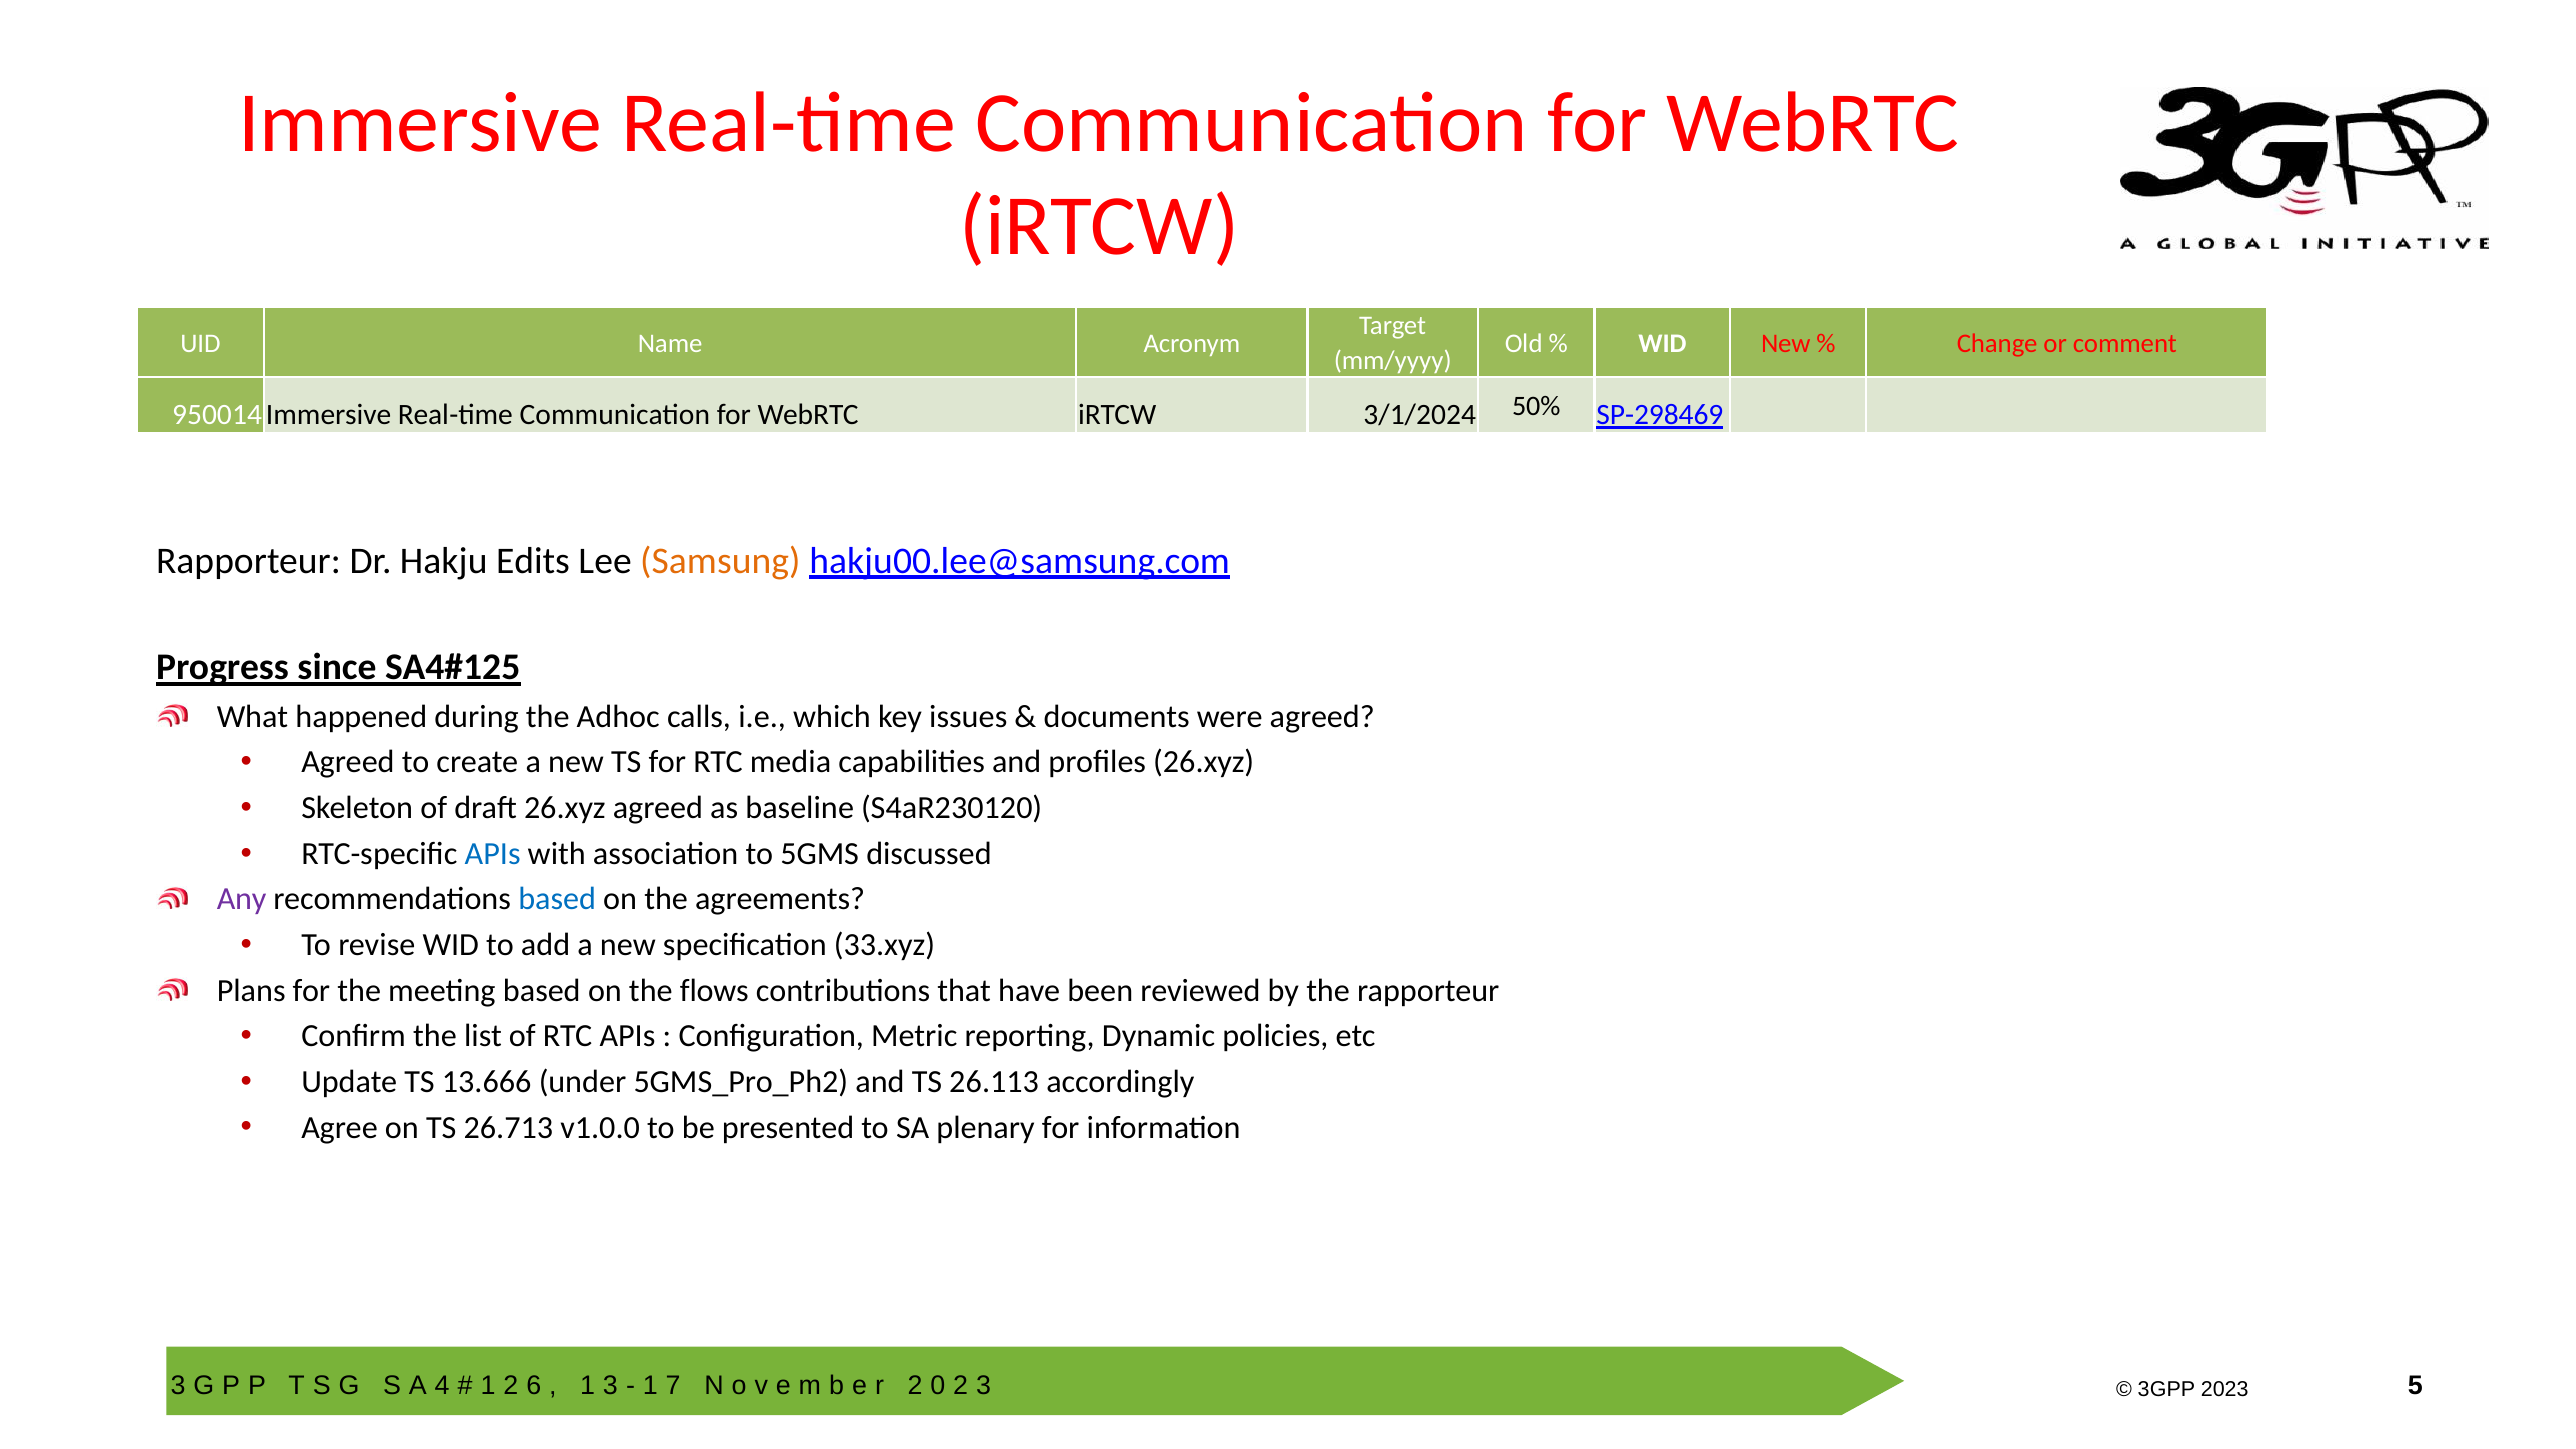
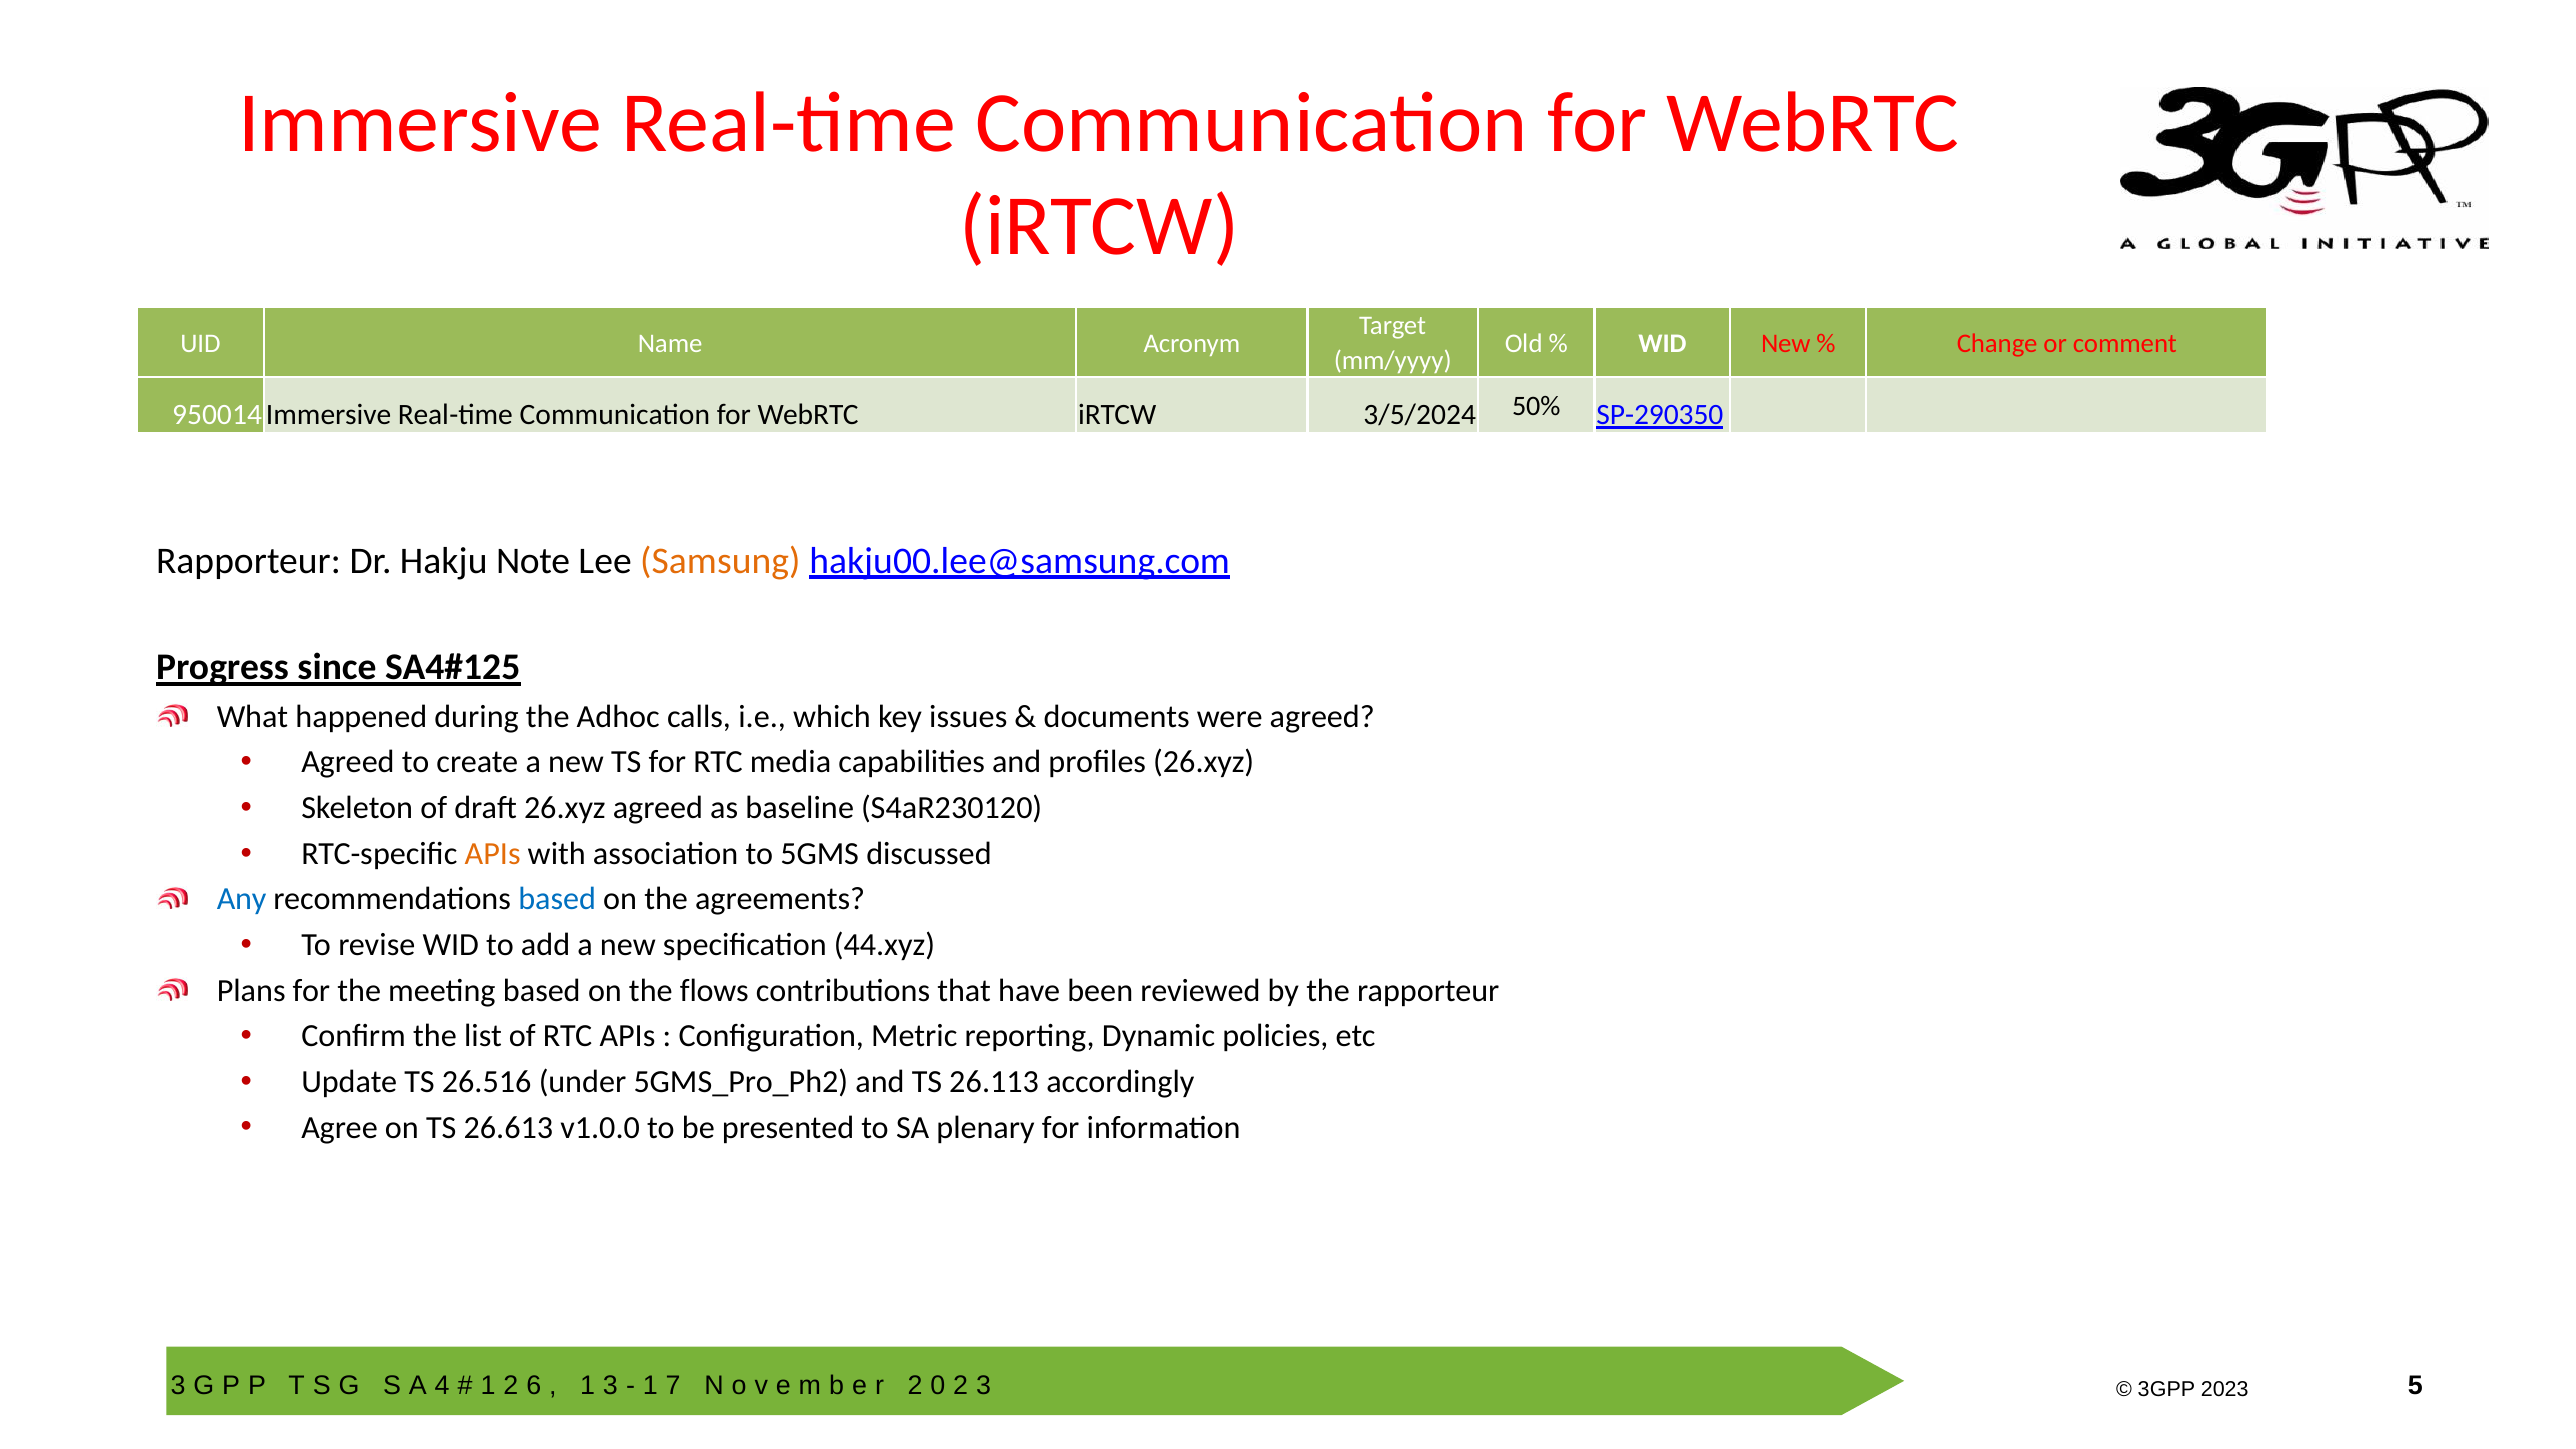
3/1/2024: 3/1/2024 -> 3/5/2024
SP-298469: SP-298469 -> SP-290350
Edits: Edits -> Note
APIs at (493, 854) colour: blue -> orange
Any colour: purple -> blue
33.xyz: 33.xyz -> 44.xyz
13.666: 13.666 -> 26.516
26.713: 26.713 -> 26.613
